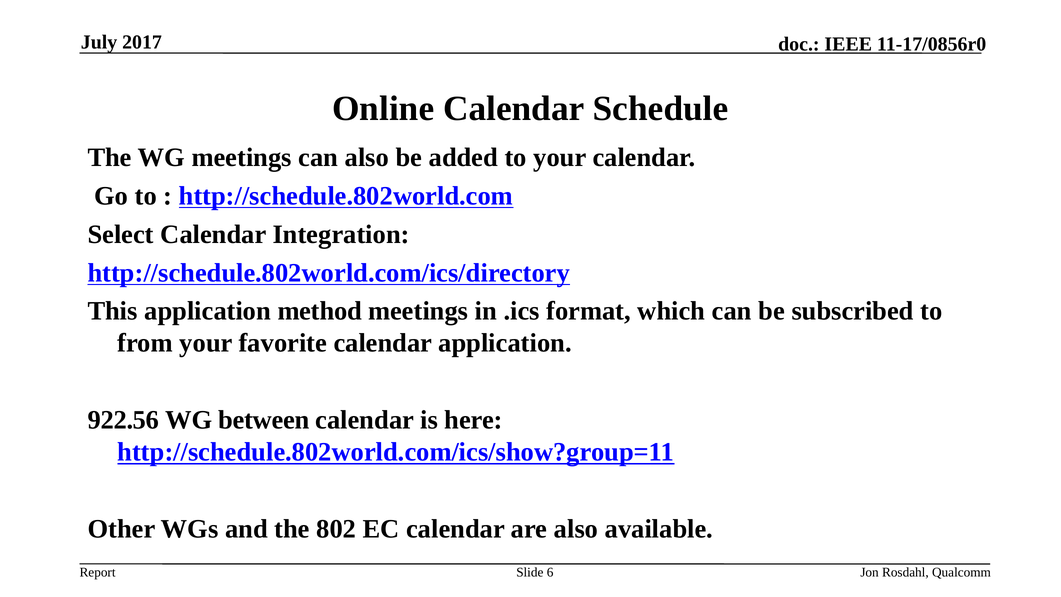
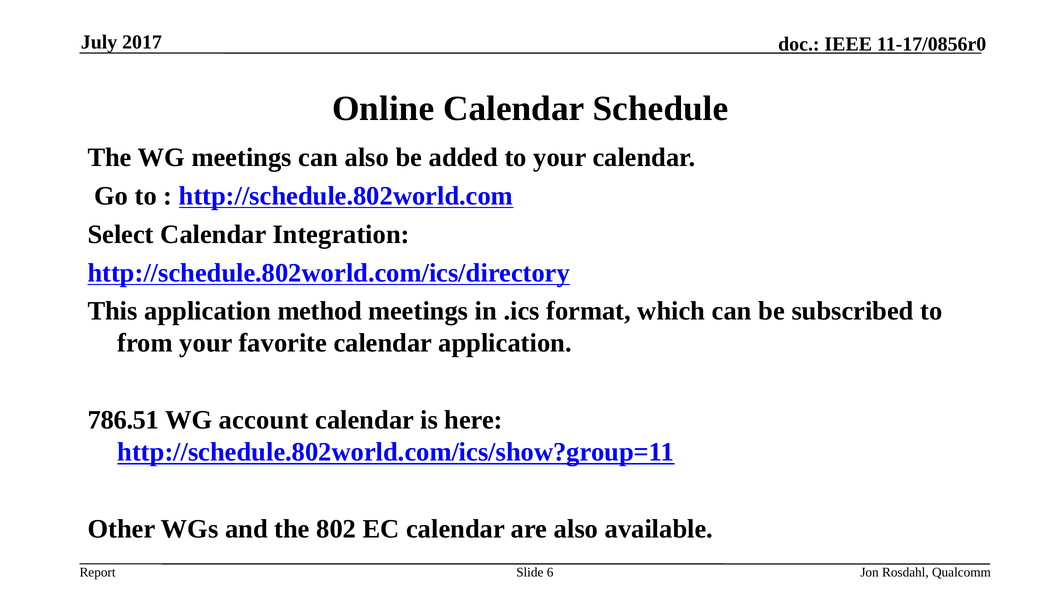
922.56: 922.56 -> 786.51
between: between -> account
